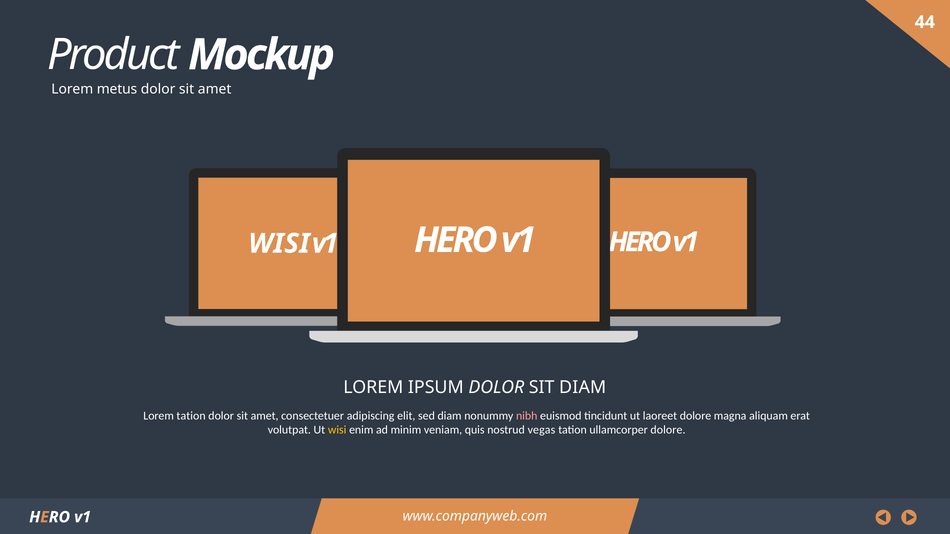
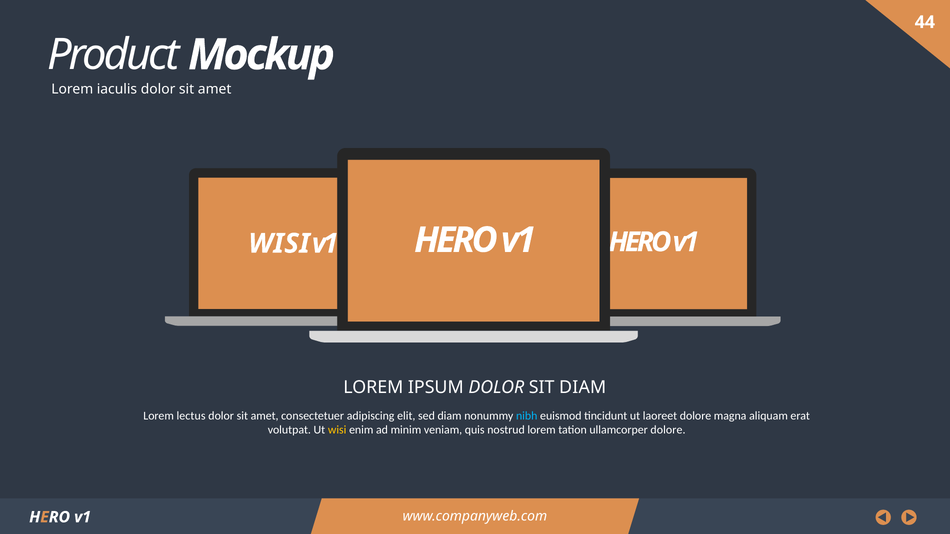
metus: metus -> iaculis
Lorem tation: tation -> lectus
nibh colour: pink -> light blue
nostrud vegas: vegas -> lorem
